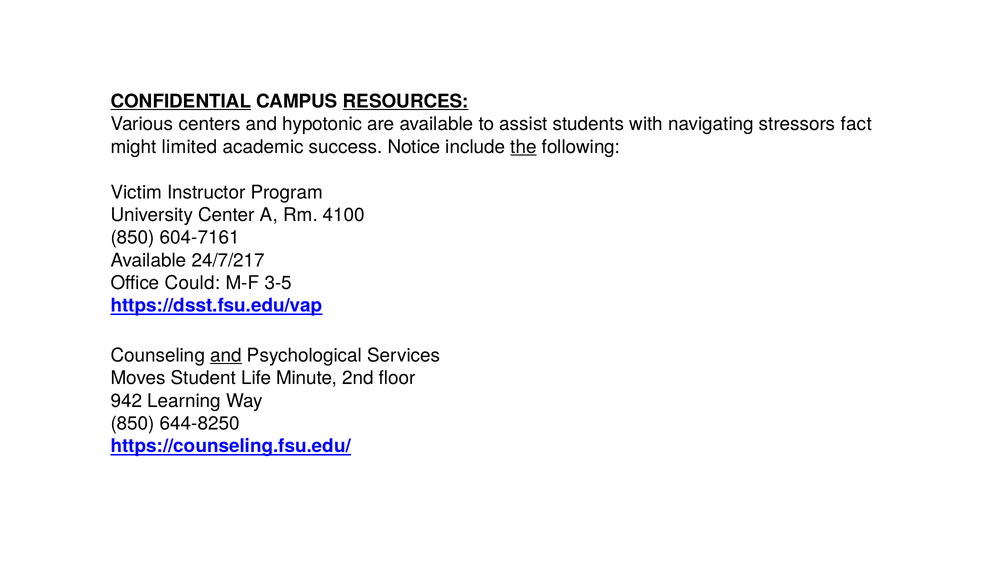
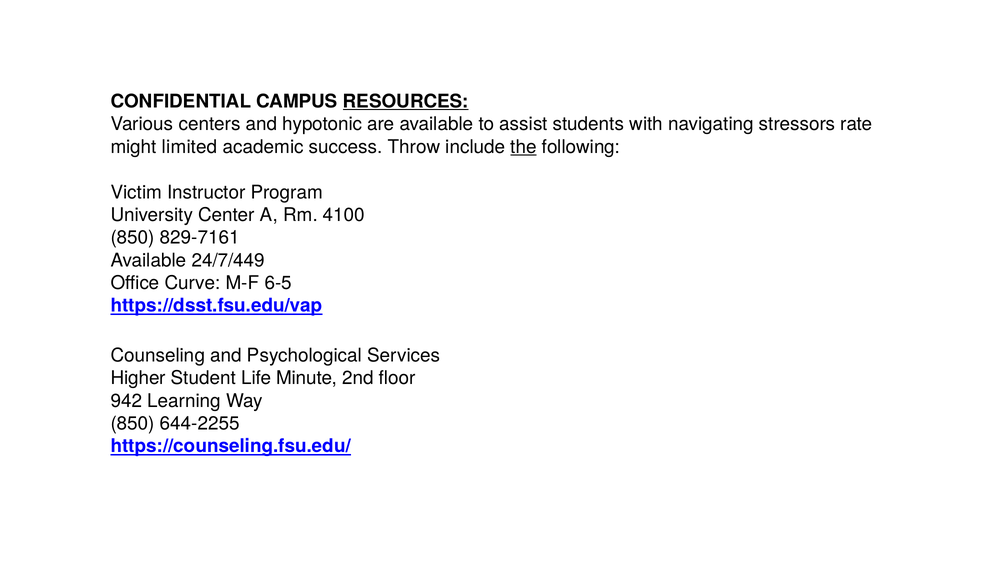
CONFIDENTIAL underline: present -> none
fact: fact -> rate
Notice: Notice -> Throw
604-7161: 604-7161 -> 829-7161
24/7/217: 24/7/217 -> 24/7/449
Could: Could -> Curve
3-5: 3-5 -> 6-5
and at (226, 355) underline: present -> none
Moves: Moves -> Higher
644-8250: 644-8250 -> 644-2255
